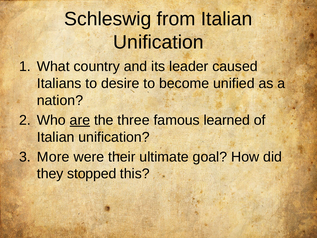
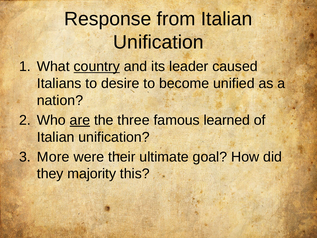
Schleswig: Schleswig -> Response
country underline: none -> present
stopped: stopped -> majority
